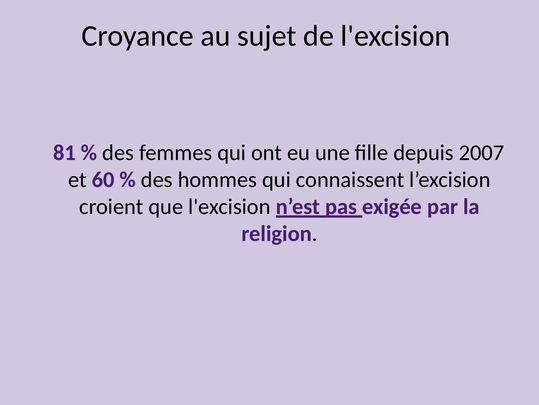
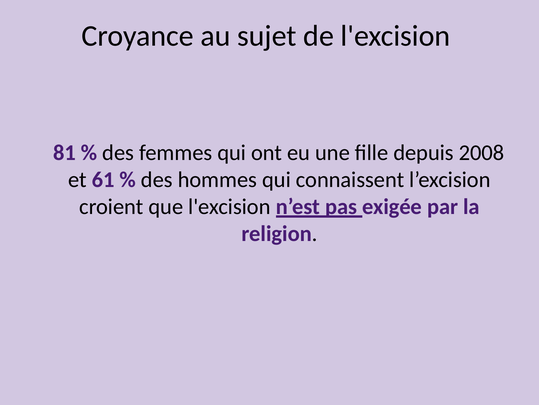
2007: 2007 -> 2008
60: 60 -> 61
